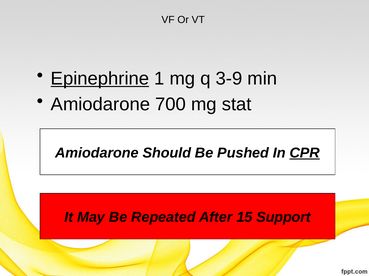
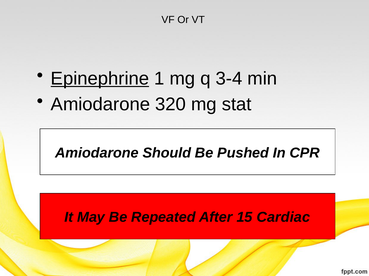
3-9: 3-9 -> 3-4
700: 700 -> 320
CPR underline: present -> none
Support: Support -> Cardiac
